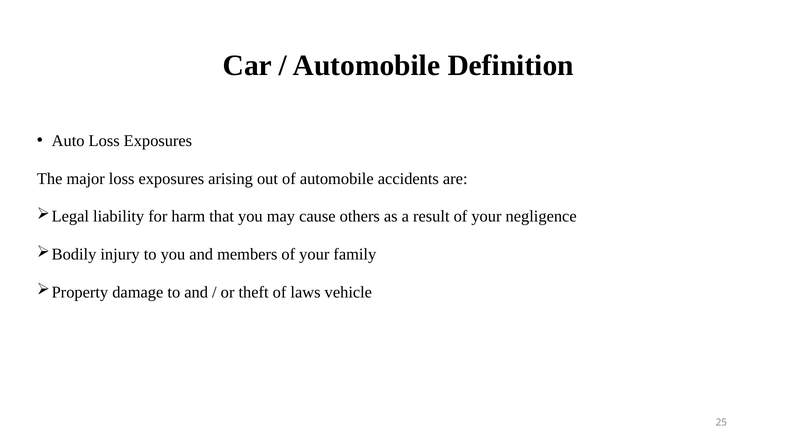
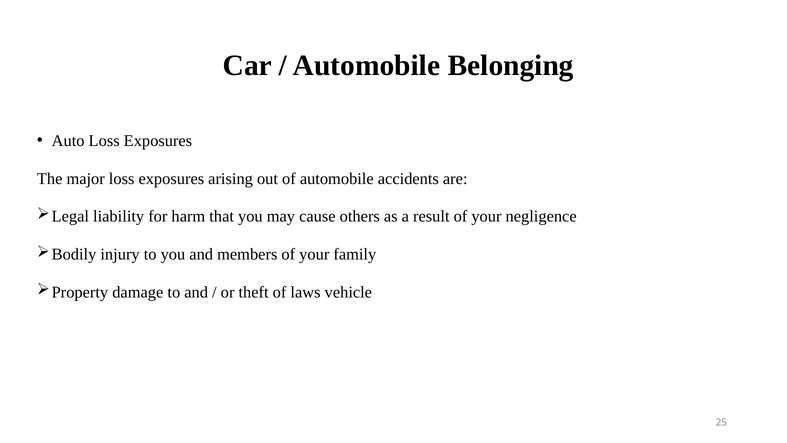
Definition: Definition -> Belonging
